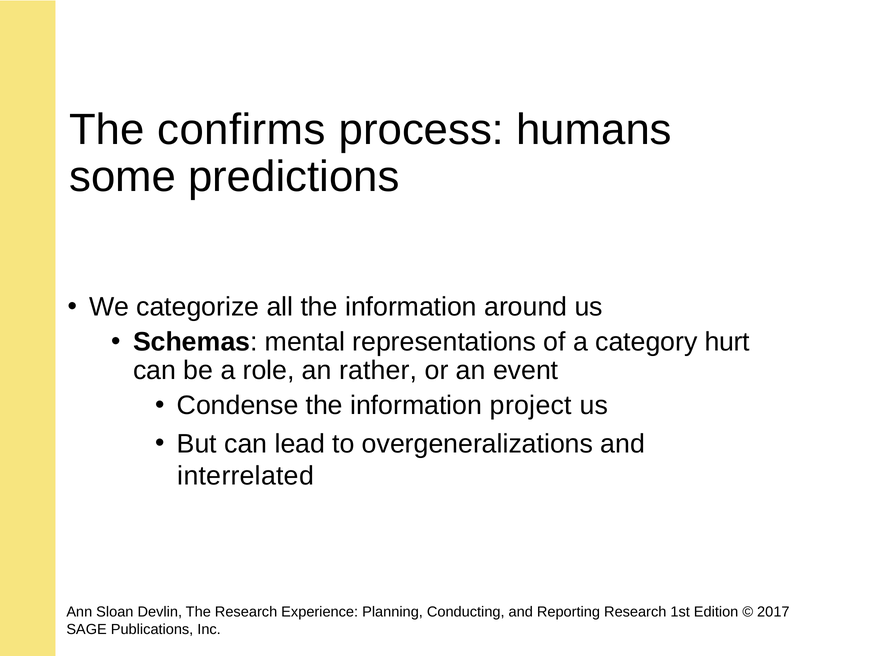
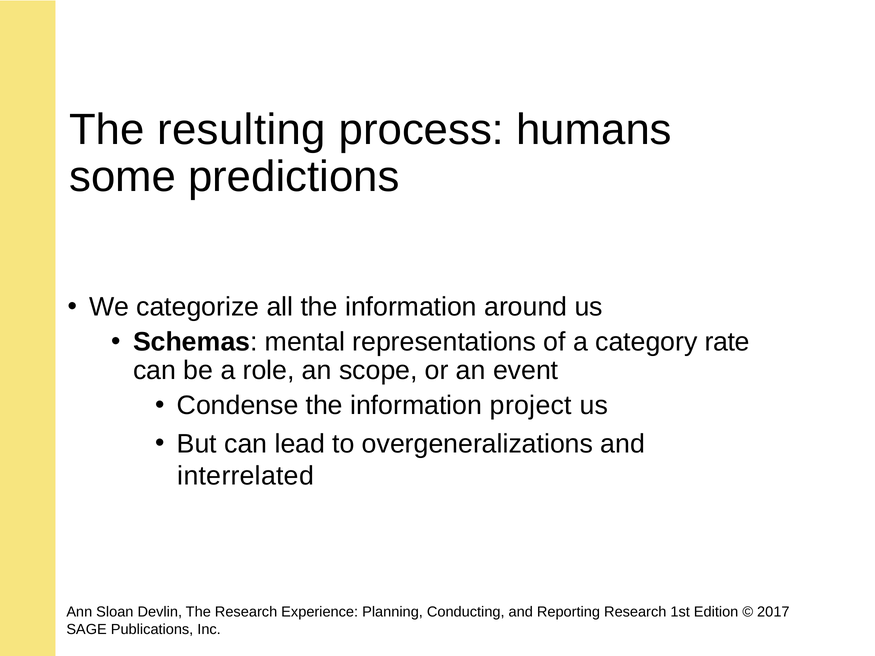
confirms: confirms -> resulting
hurt: hurt -> rate
rather: rather -> scope
